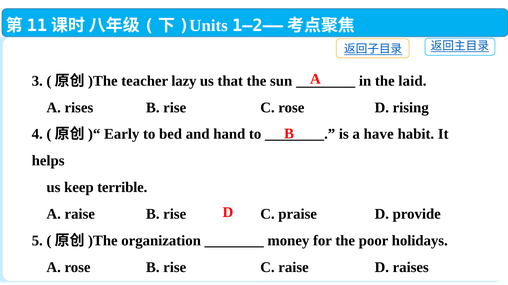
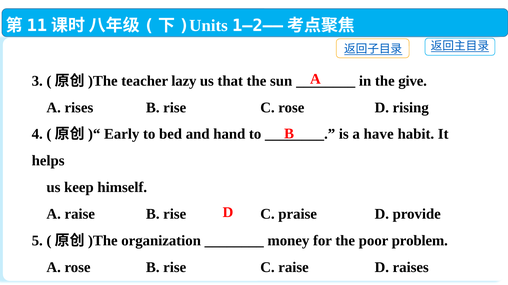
laid: laid -> give
terrible: terrible -> himself
holidays: holidays -> problem
